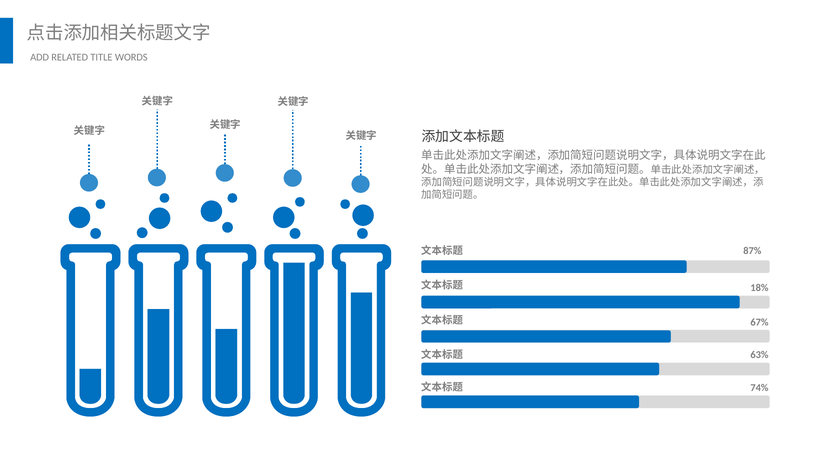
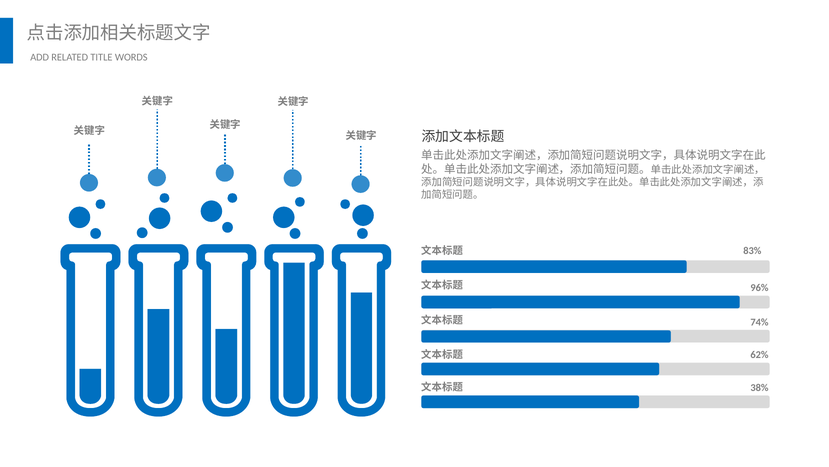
87%: 87% -> 83%
18%: 18% -> 96%
67%: 67% -> 74%
63%: 63% -> 62%
74%: 74% -> 38%
